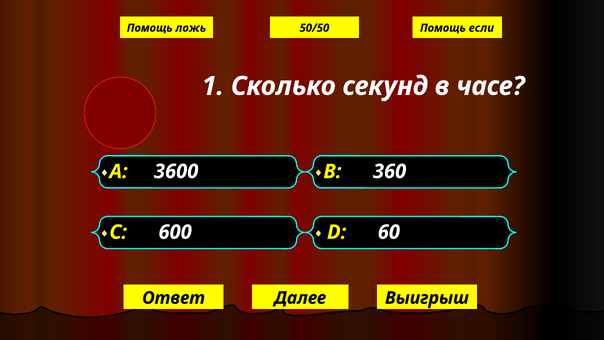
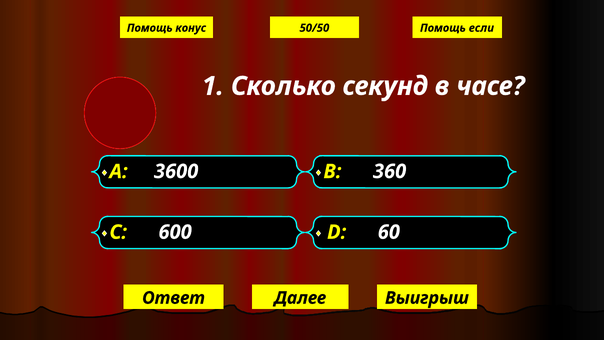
ложь: ложь -> конус
